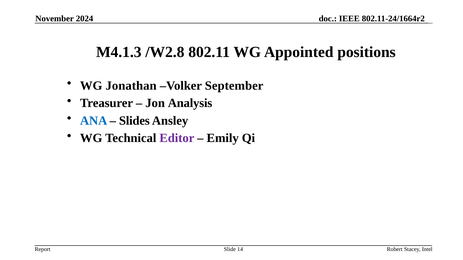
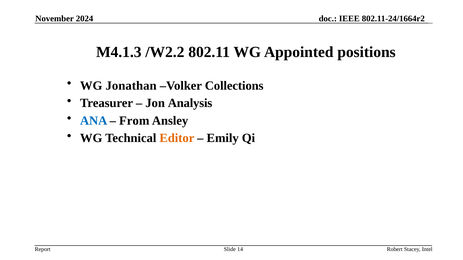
/W2.8: /W2.8 -> /W2.2
September: September -> Collections
Slides: Slides -> From
Editor colour: purple -> orange
